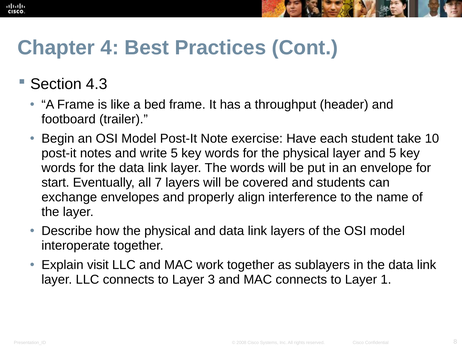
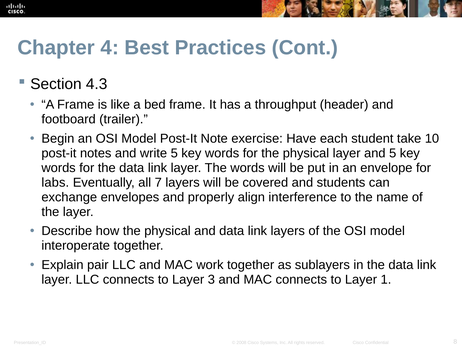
start: start -> labs
visit: visit -> pair
